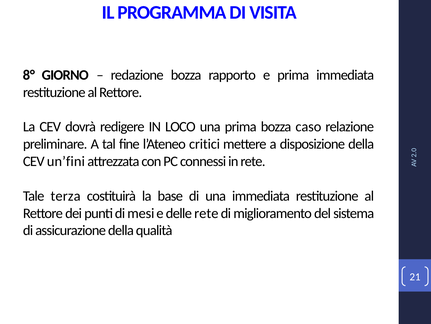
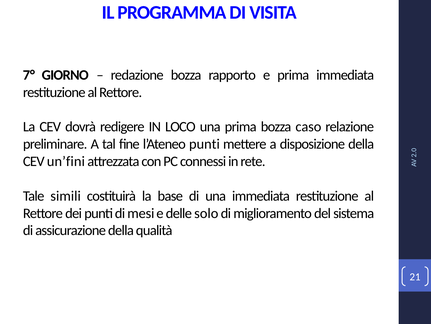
8°: 8° -> 7°
l’Ateneo critici: critici -> punti
terza: terza -> simili
delle rete: rete -> solo
